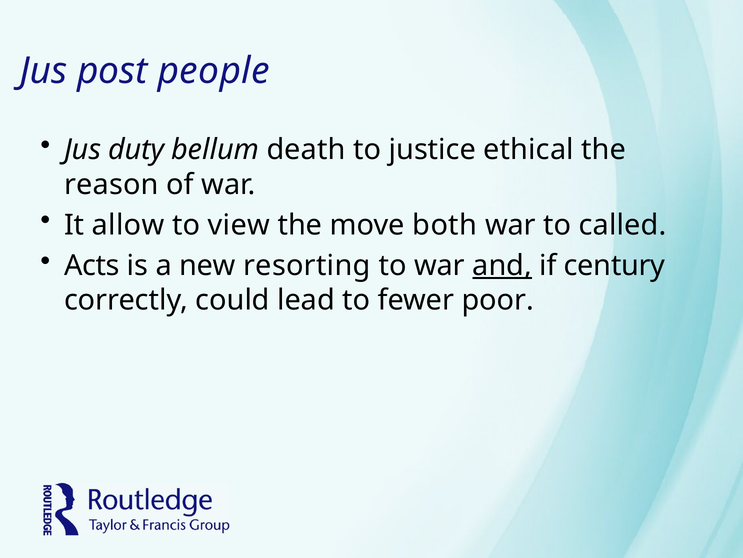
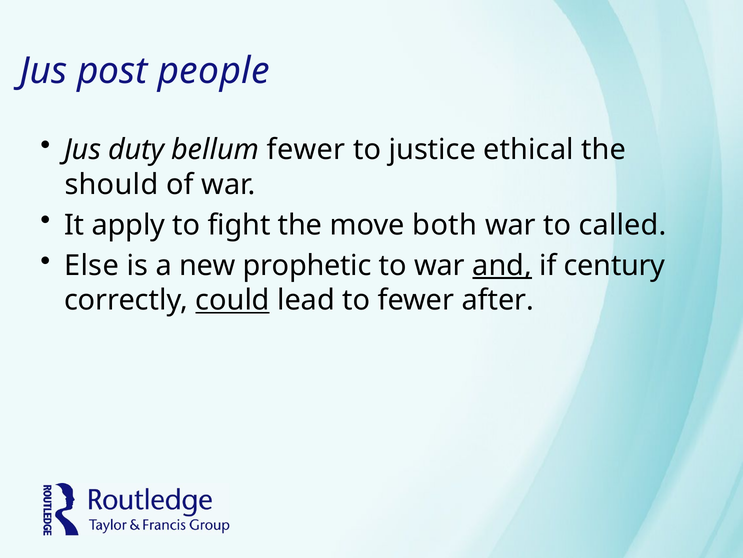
bellum death: death -> fewer
reason: reason -> should
allow: allow -> apply
view: view -> fight
Acts: Acts -> Else
resorting: resorting -> prophetic
could underline: none -> present
poor: poor -> after
